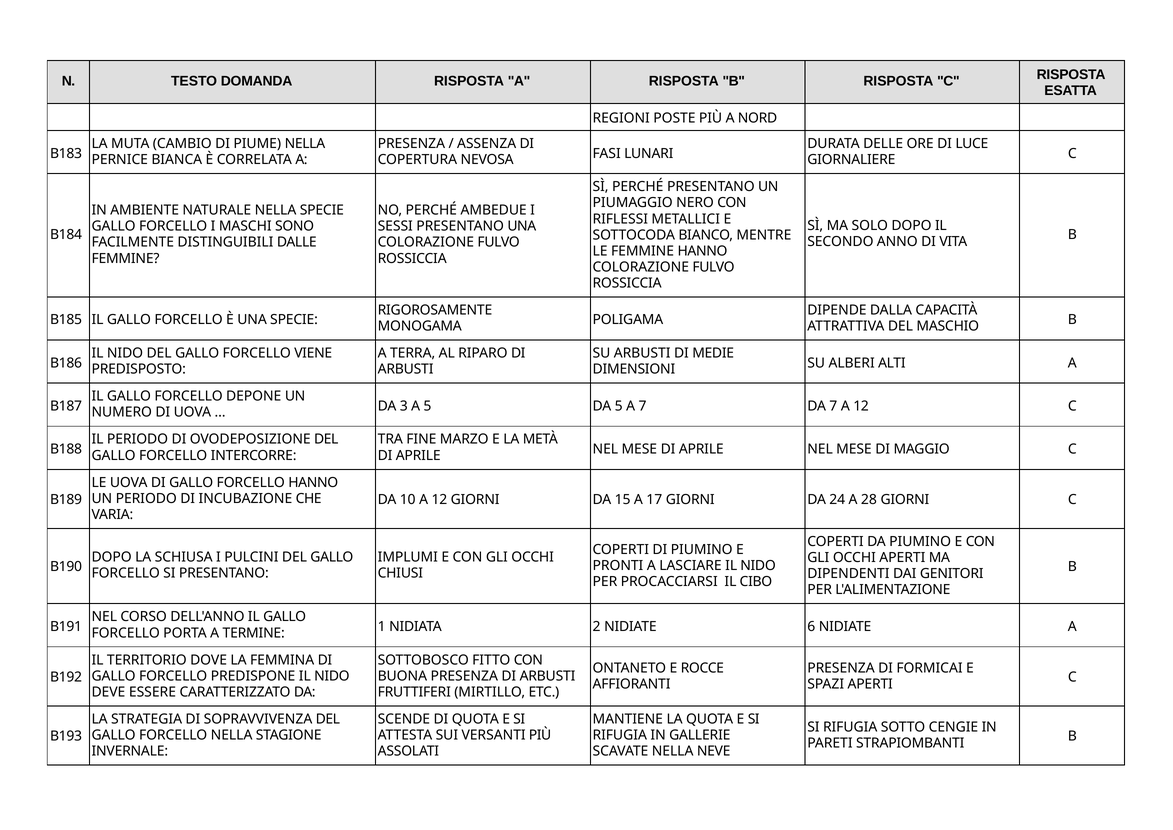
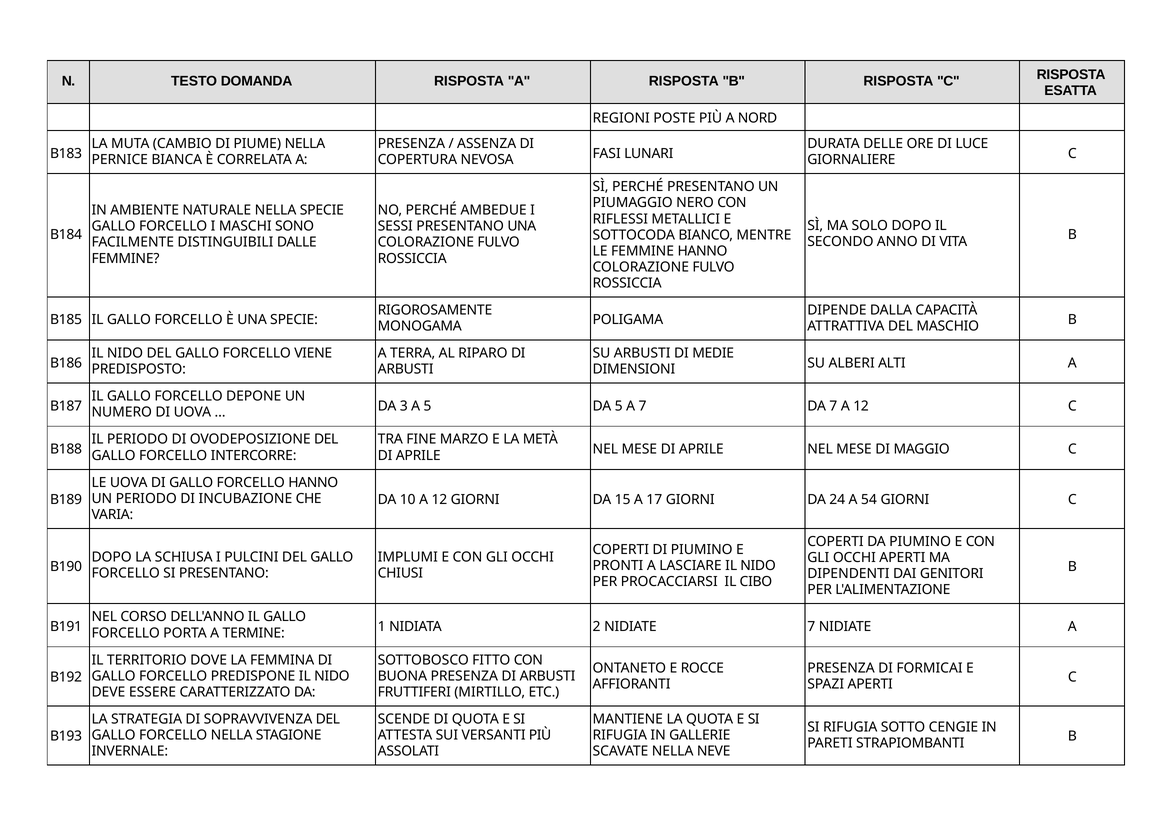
28: 28 -> 54
NIDIATE 6: 6 -> 7
